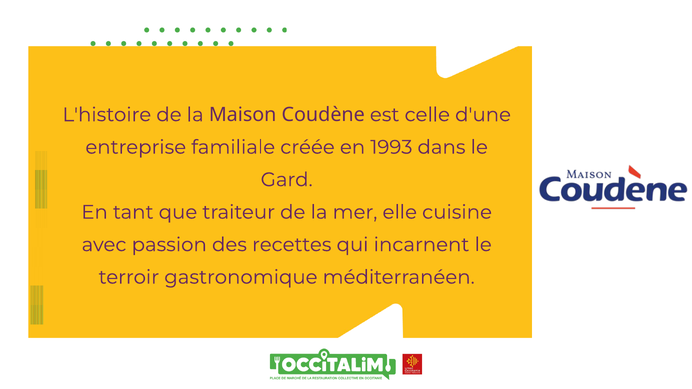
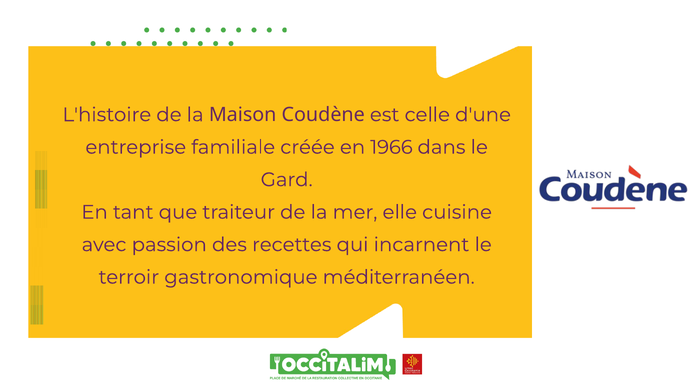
1993: 1993 -> 1966
